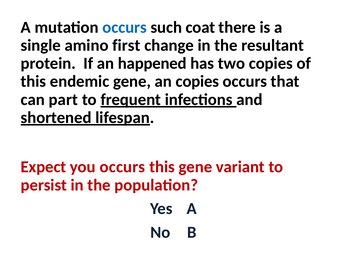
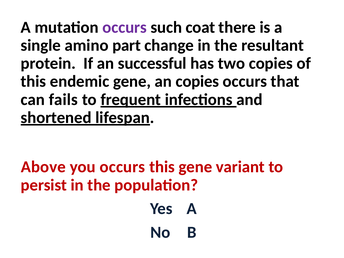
occurs at (125, 27) colour: blue -> purple
first: first -> part
happened: happened -> successful
part: part -> fails
Expect: Expect -> Above
